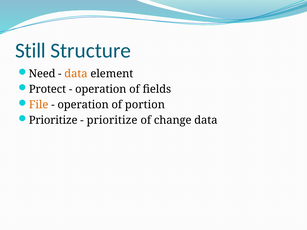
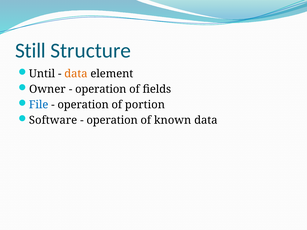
Need: Need -> Until
Protect: Protect -> Owner
File colour: orange -> blue
Prioritize at (53, 120): Prioritize -> Software
prioritize at (112, 120): prioritize -> operation
change: change -> known
